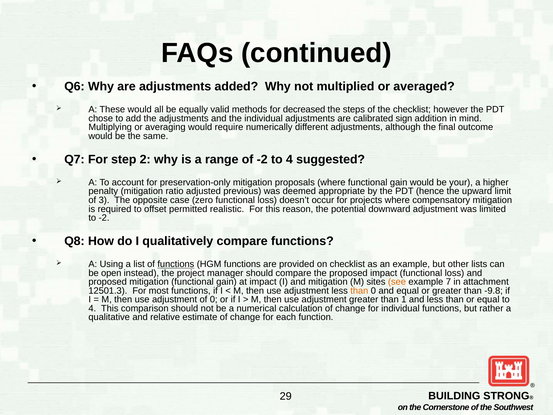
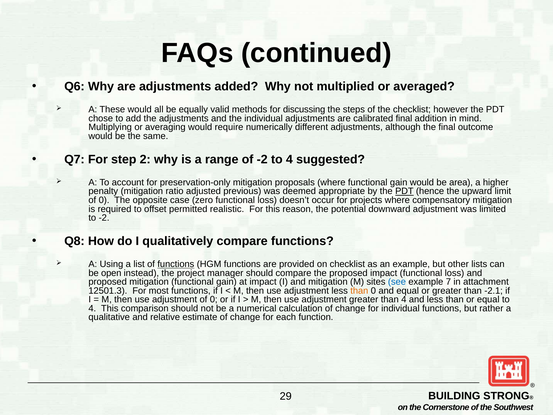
decreased: decreased -> discussing
calibrated sign: sign -> final
your: your -> area
PDT at (404, 191) underline: none -> present
3 at (104, 200): 3 -> 0
see colour: orange -> blue
-9.8: -9.8 -> -2.1
than 1: 1 -> 4
